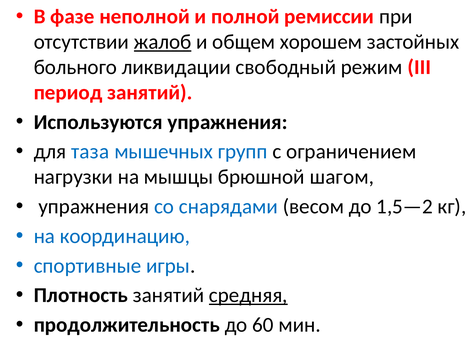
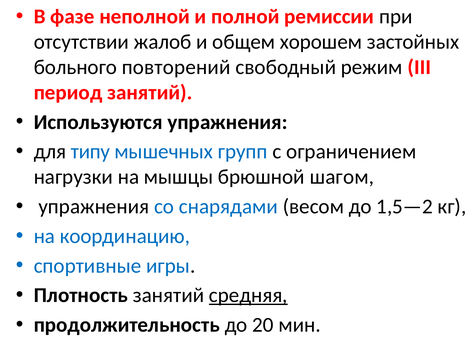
жалоб underline: present -> none
ликвидации: ликвидации -> повторений
таза: таза -> типу
60: 60 -> 20
